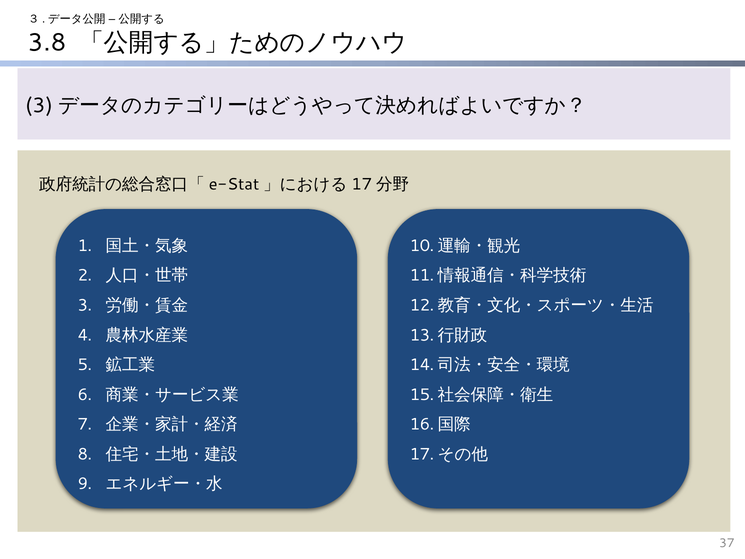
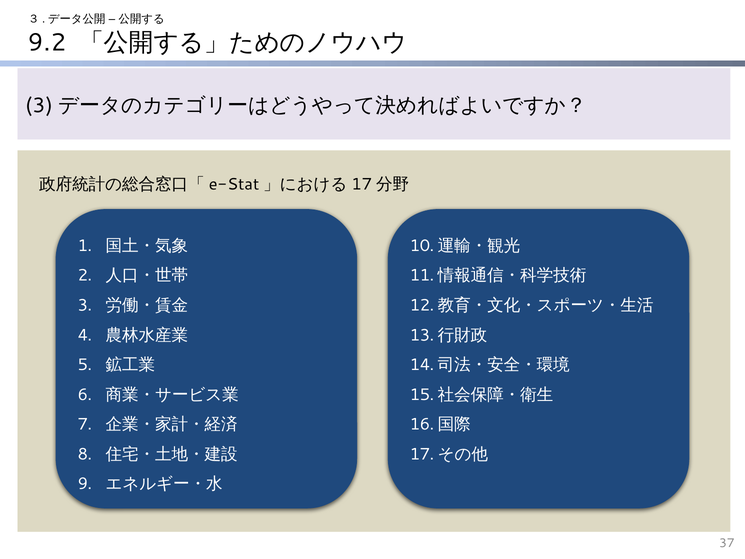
3.8: 3.8 -> 9.2
